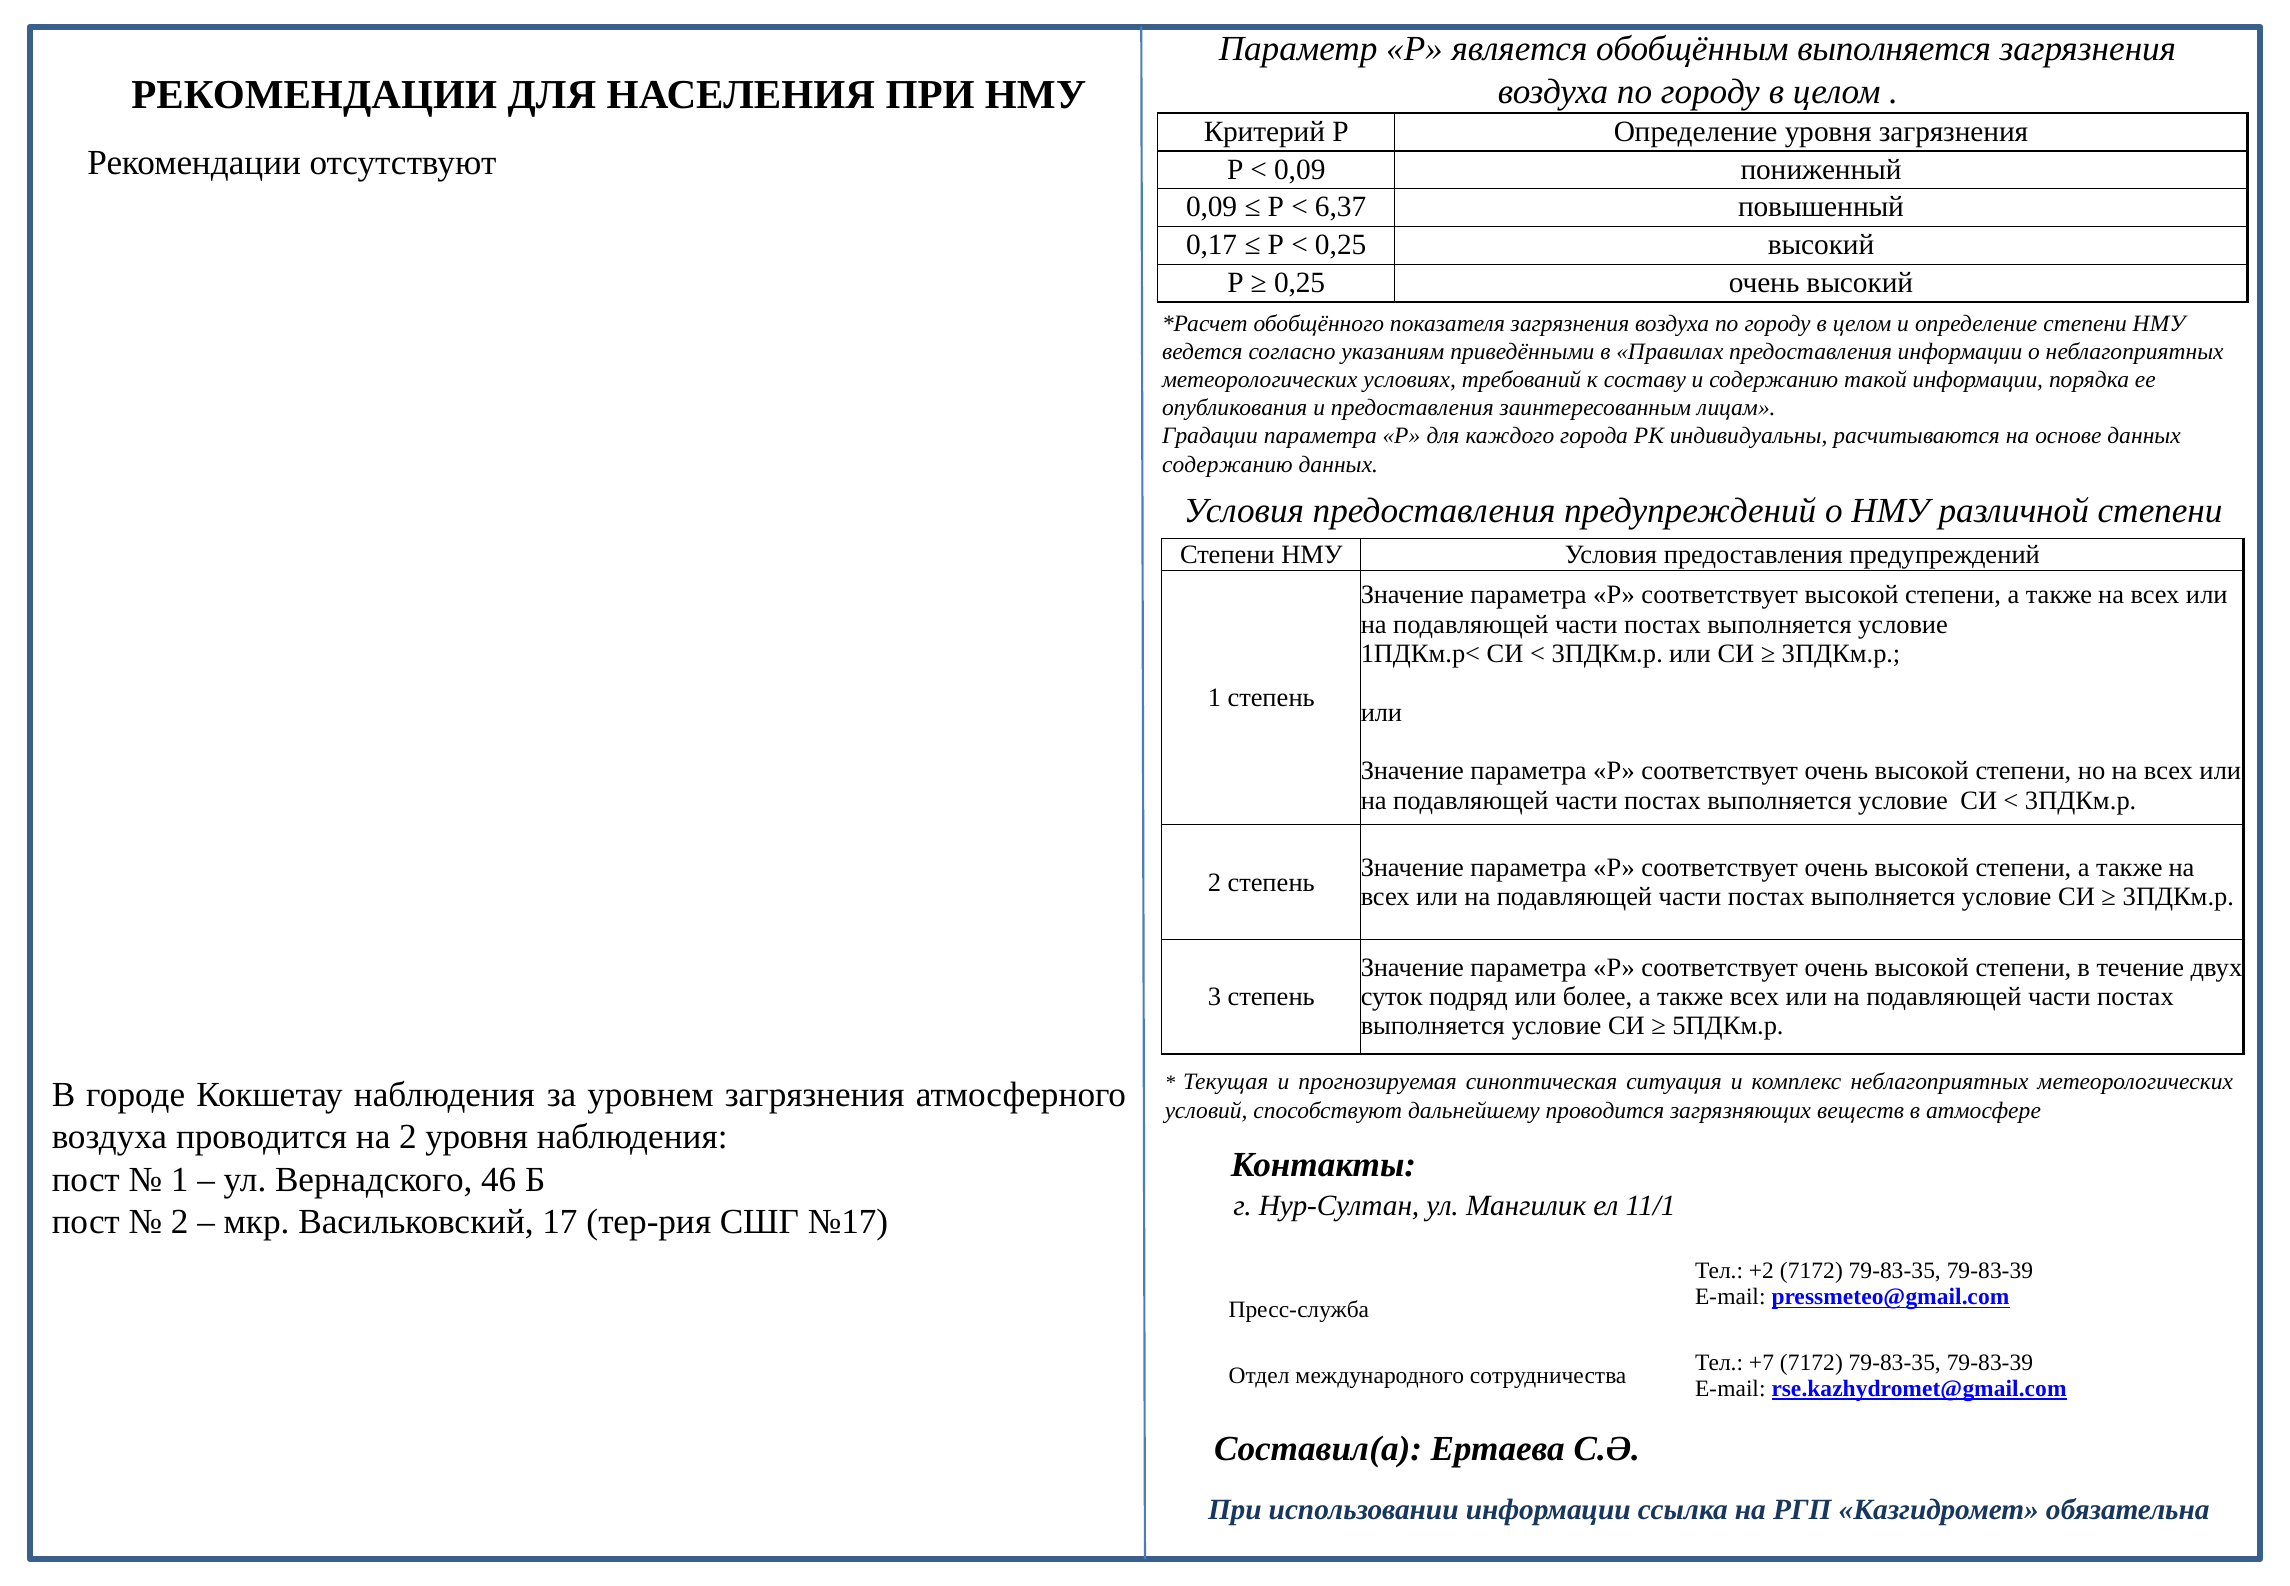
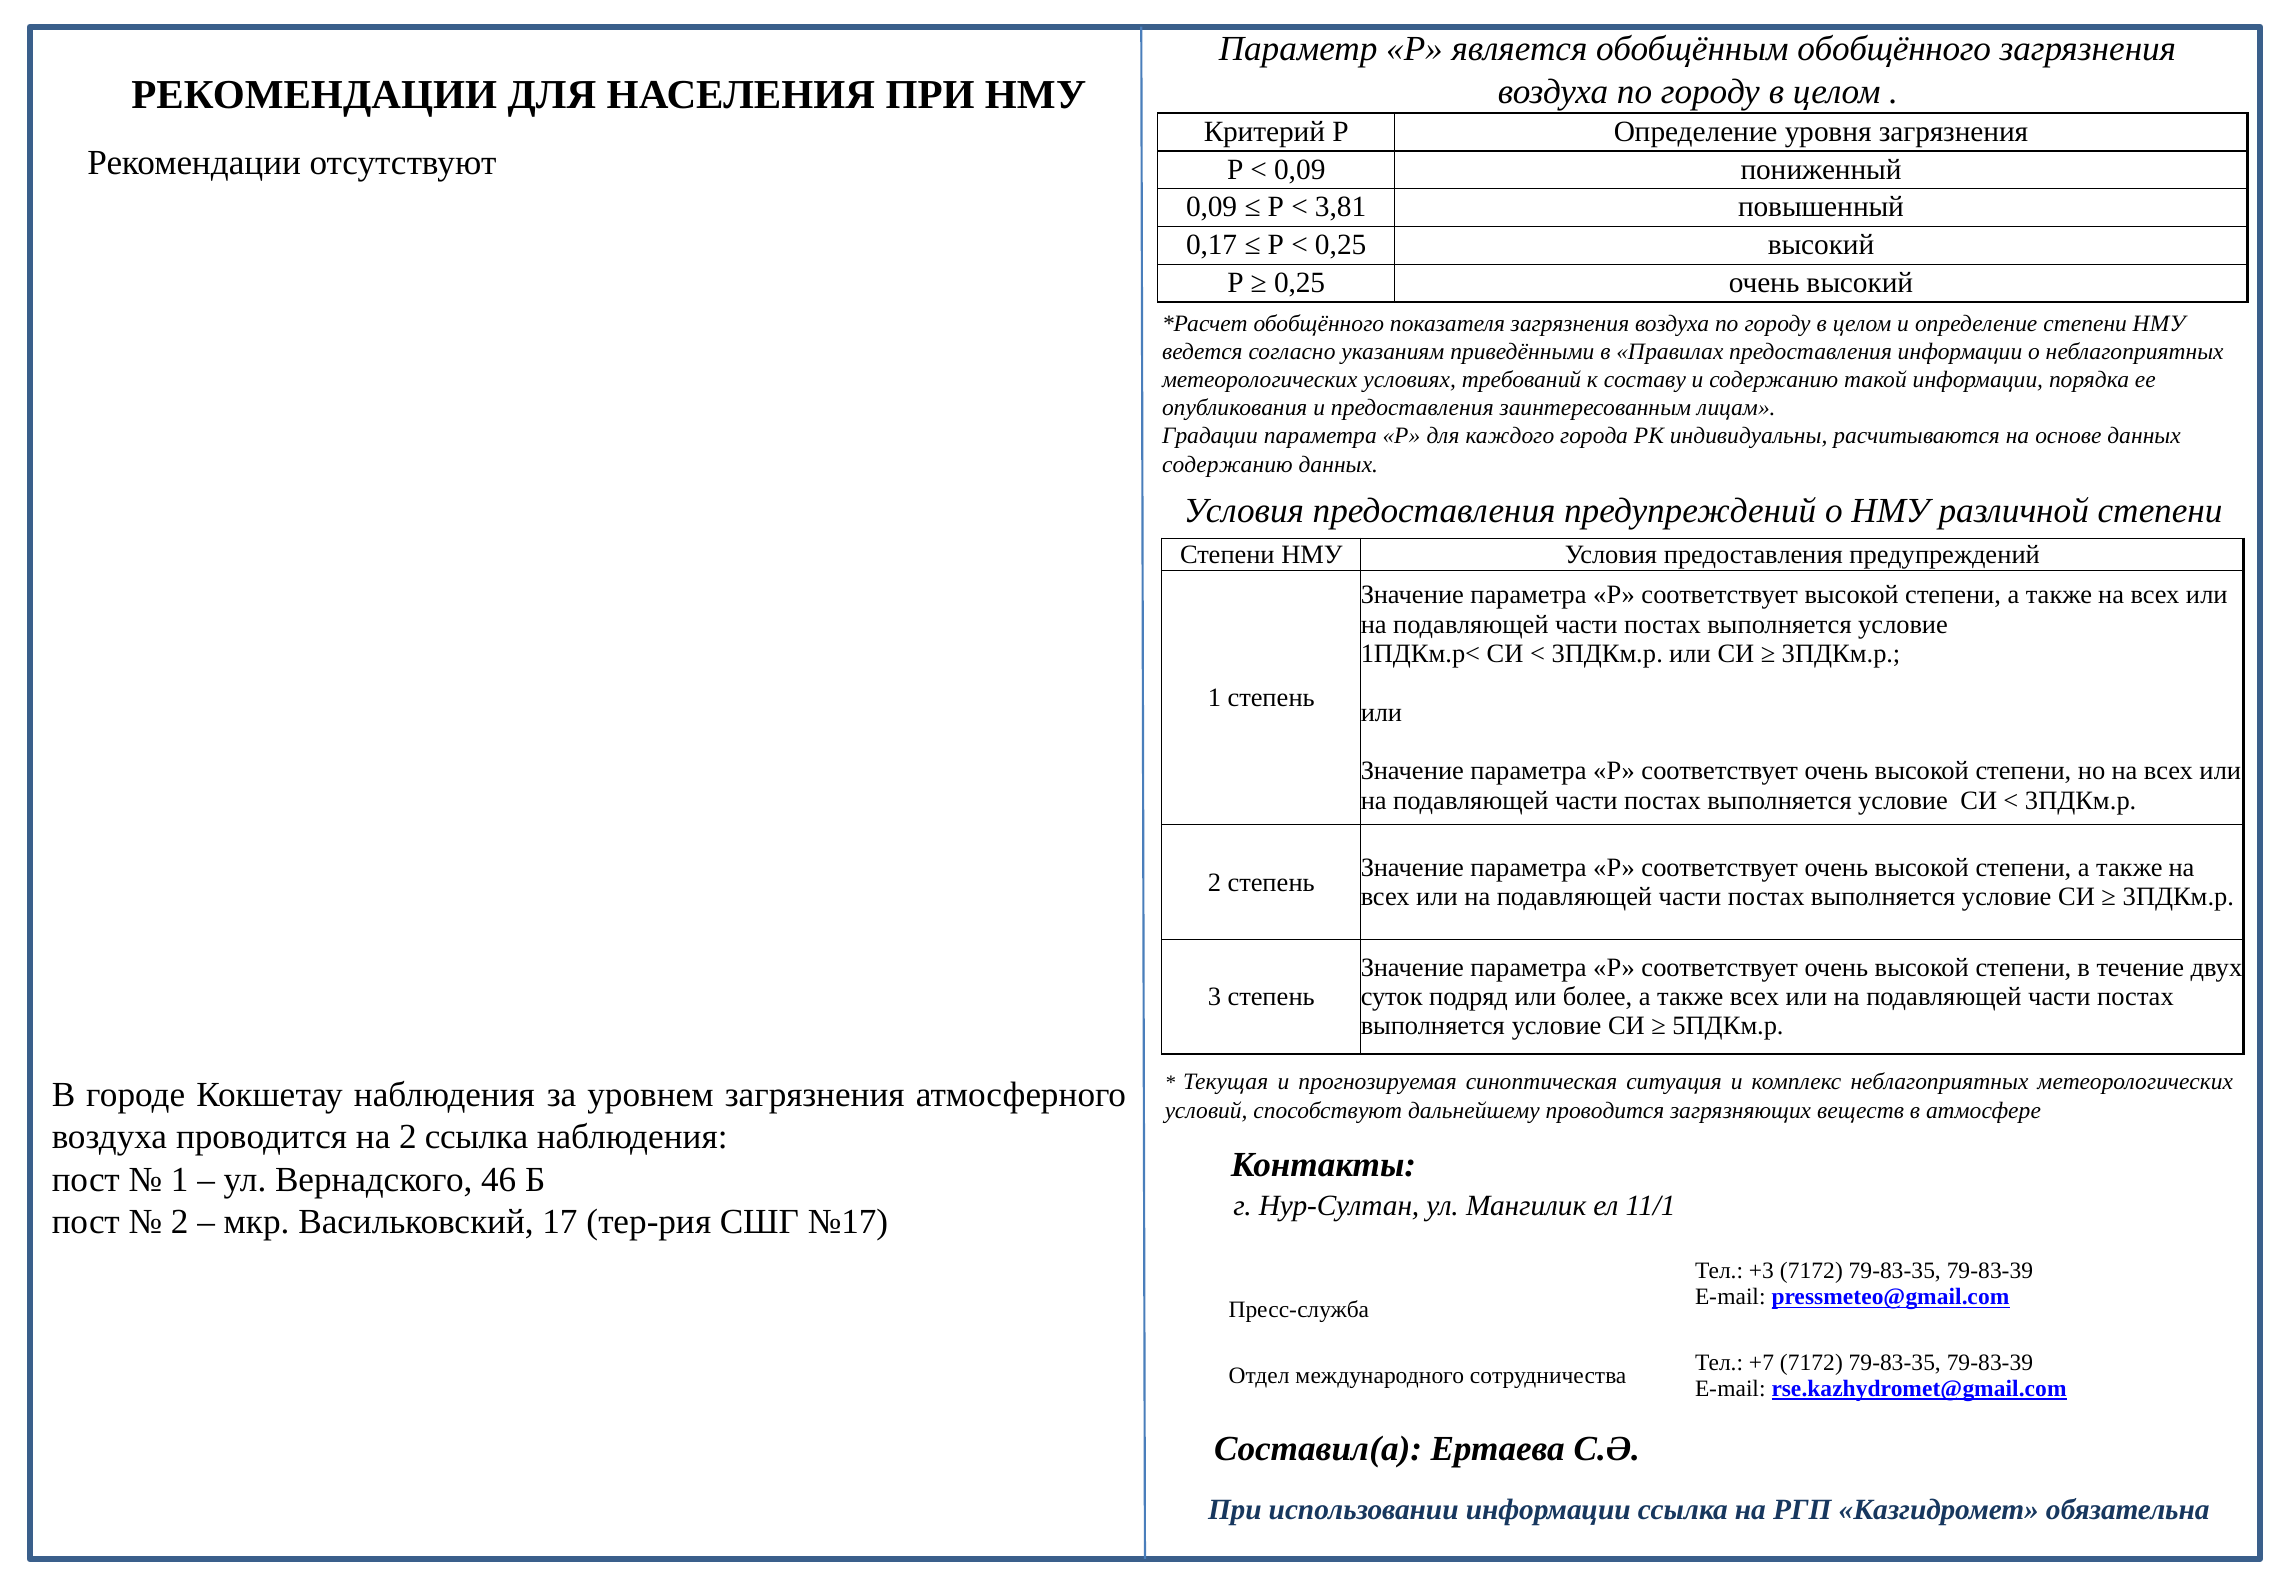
обобщённым выполняется: выполняется -> обобщённого
6,37: 6,37 -> 3,81
2 уровня: уровня -> ссылка
+2: +2 -> +3
